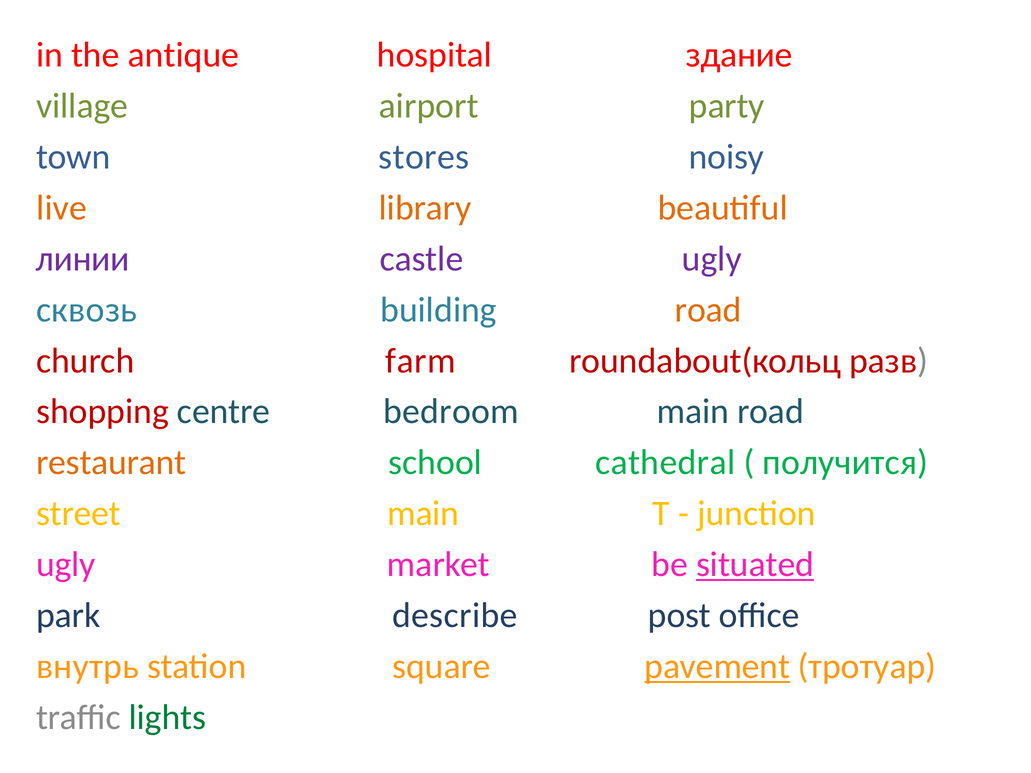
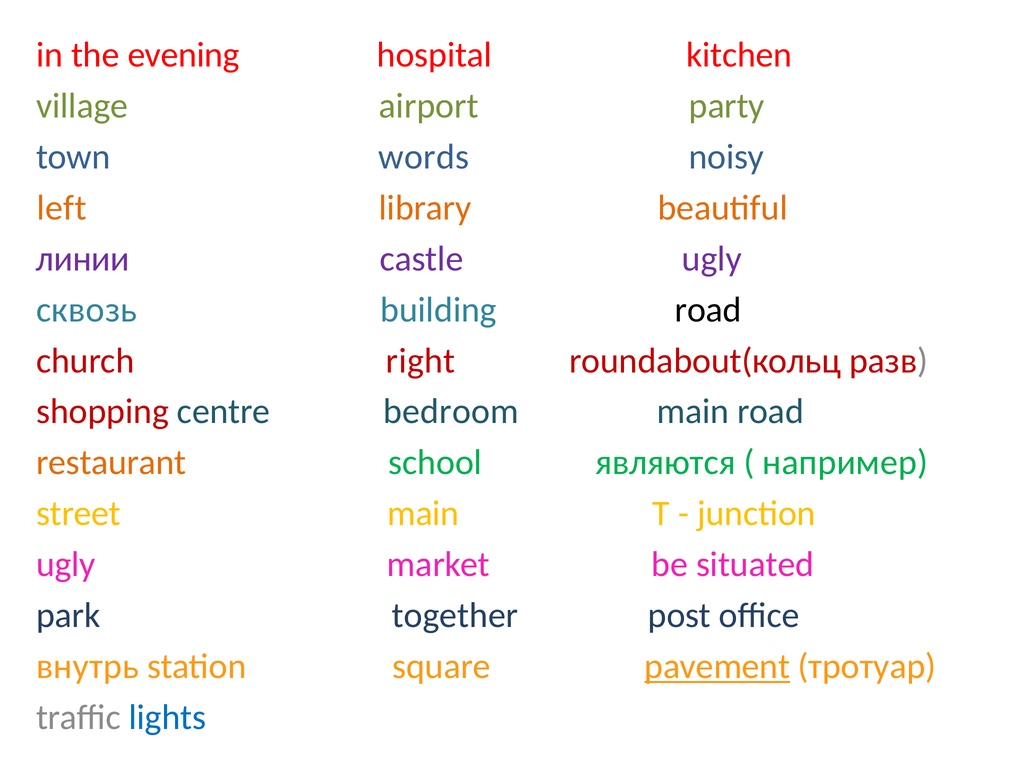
antique: antique -> evening
здание: здание -> kitchen
stores: stores -> words
live: live -> left
road at (708, 310) colour: orange -> black
farm: farm -> right
cathedral: cathedral -> являются
получится: получится -> например
situated underline: present -> none
describe: describe -> together
lights colour: green -> blue
